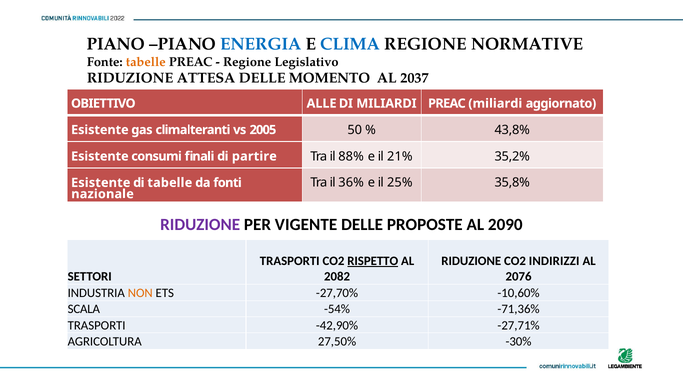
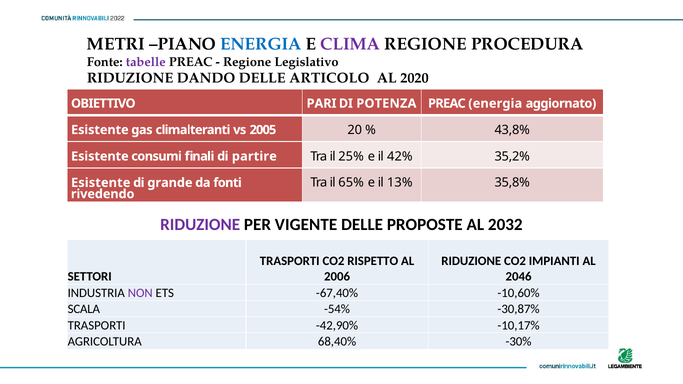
PIANO at (116, 44): PIANO -> METRI
CLIMA colour: blue -> purple
NORMATIVE: NORMATIVE -> PROCEDURA
tabelle at (146, 62) colour: orange -> purple
ATTESA: ATTESA -> DANDO
MOMENTO: MOMENTO -> ARTICOLO
2037: 2037 -> 2020
ALLE: ALLE -> PARI
DI MILIARDI: MILIARDI -> POTENZA
PREAC miliardi: miliardi -> energia
50: 50 -> 20
88%: 88% -> 25%
21%: 21% -> 42%
36%: 36% -> 65%
25%: 25% -> 13%
di tabelle: tabelle -> grande
nazionale: nazionale -> rivedendo
2090: 2090 -> 2032
RISPETTO underline: present -> none
INDIRIZZI: INDIRIZZI -> IMPIANTI
2082: 2082 -> 2006
2076: 2076 -> 2046
NON colour: orange -> purple
-27,70%: -27,70% -> -67,40%
-71,36%: -71,36% -> -30,87%
-27,71%: -27,71% -> -10,17%
27,50%: 27,50% -> 68,40%
